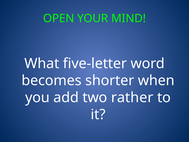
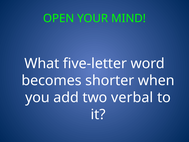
rather: rather -> verbal
